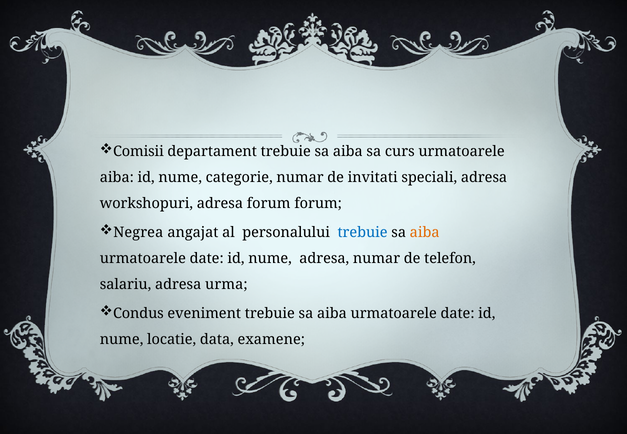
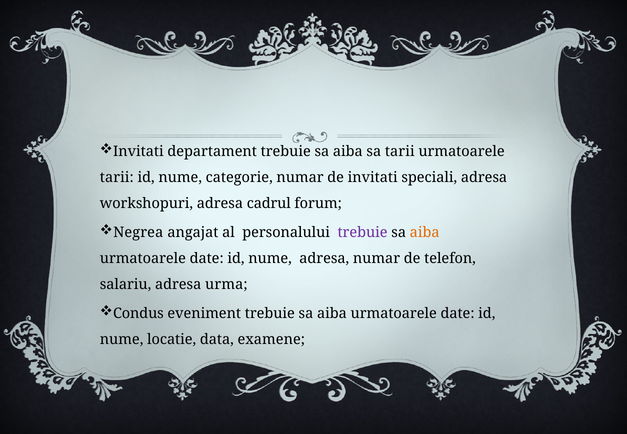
Comisii at (138, 151): Comisii -> Invitati
sa curs: curs -> tarii
aiba at (117, 178): aiba -> tarii
adresa forum: forum -> cadrul
trebuie at (363, 233) colour: blue -> purple
